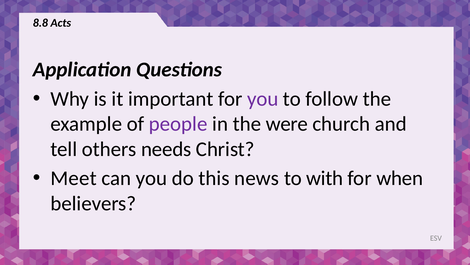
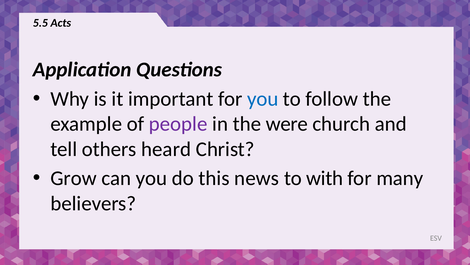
8.8: 8.8 -> 5.5
you at (263, 99) colour: purple -> blue
needs: needs -> heard
Meet: Meet -> Grow
when: when -> many
